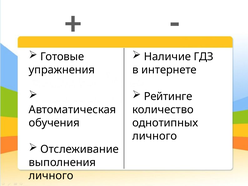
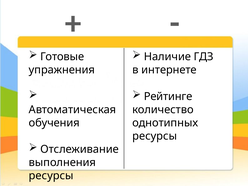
личного at (155, 136): личного -> ресурсы
личного at (51, 176): личного -> ресурсы
